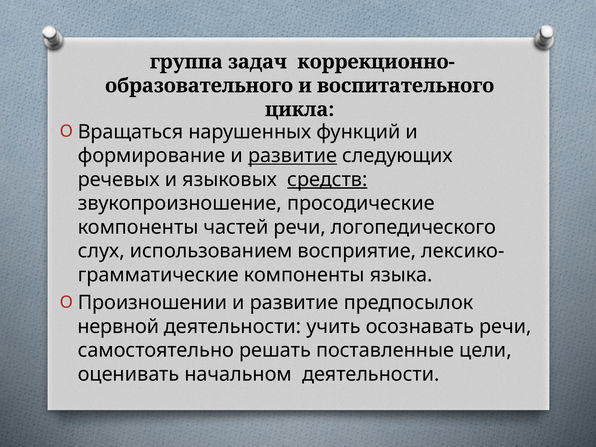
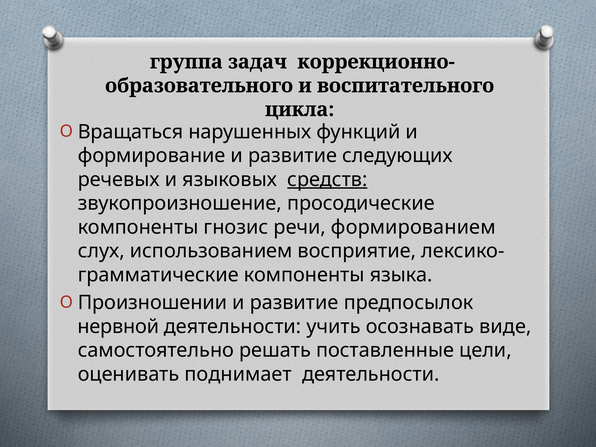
развитие at (293, 156) underline: present -> none
частей: частей -> гнозис
логопедического: логопедического -> формированием
осознавать речи: речи -> виде
начальном: начальном -> поднимает
